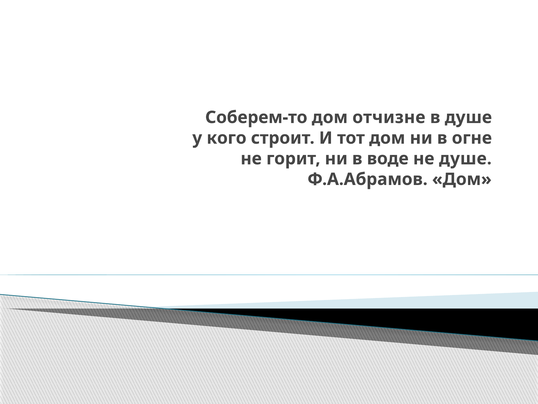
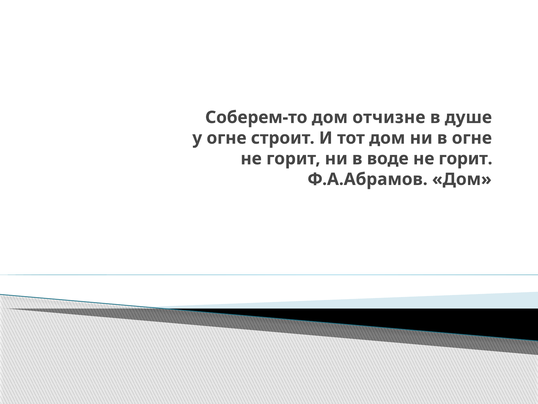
у кого: кого -> огне
воде не душе: душе -> горит
